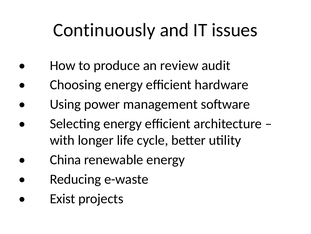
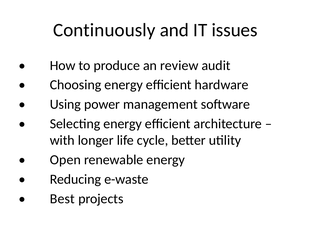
China: China -> Open
Exist: Exist -> Best
